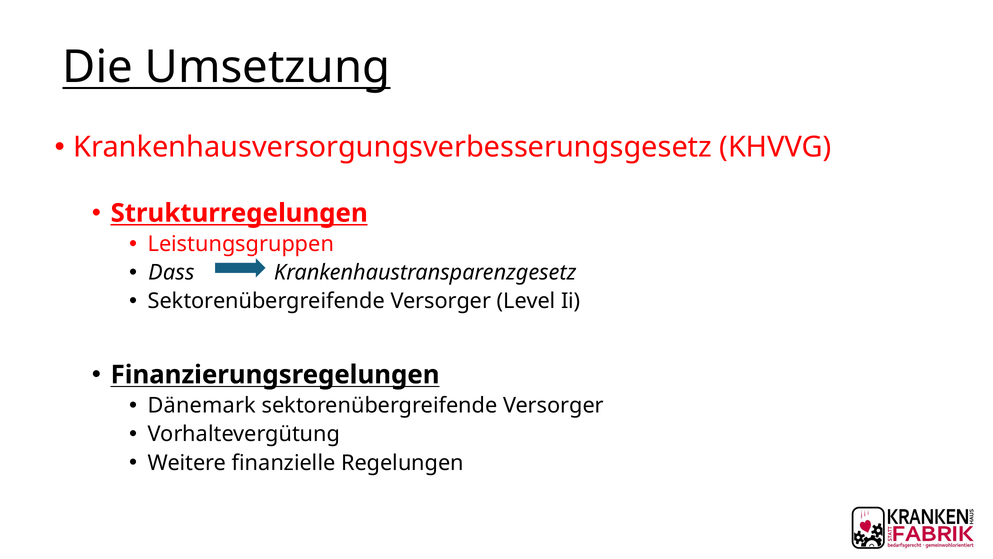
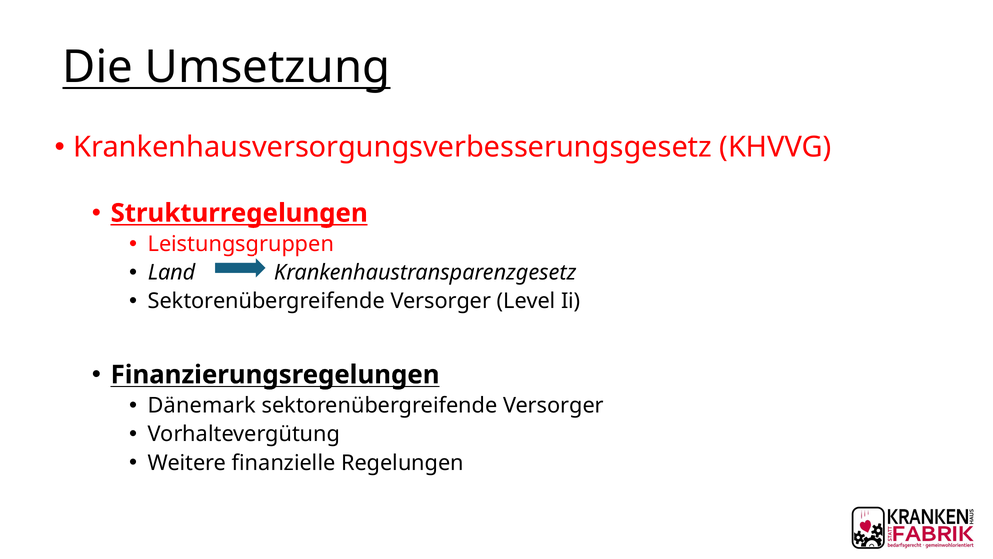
Dass: Dass -> Land
